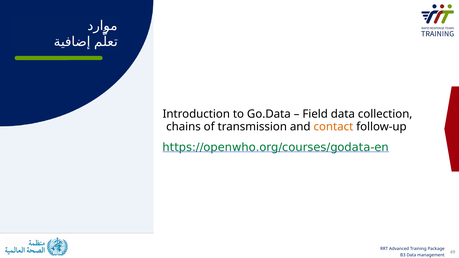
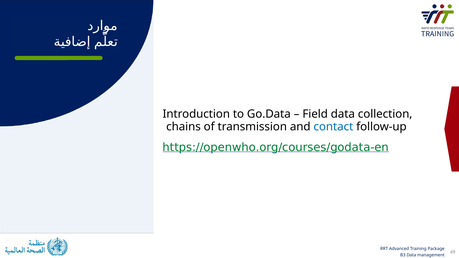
contact colour: orange -> blue
